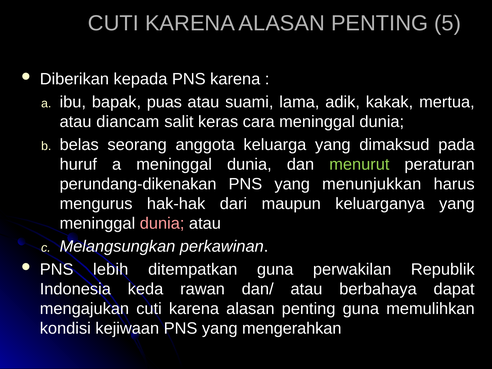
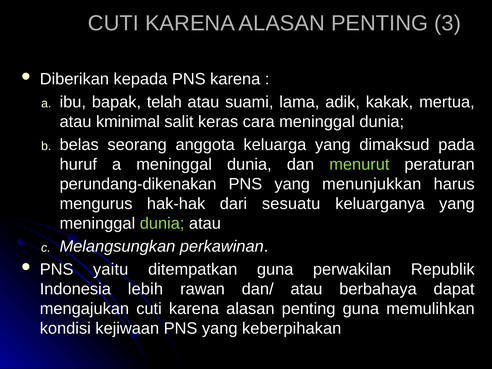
5: 5 -> 3
puas: puas -> telah
diancam: diancam -> kminimal
maupun: maupun -> sesuatu
dunia at (162, 223) colour: pink -> light green
lebih: lebih -> yaitu
keda: keda -> lebih
mengerahkan: mengerahkan -> keberpihakan
